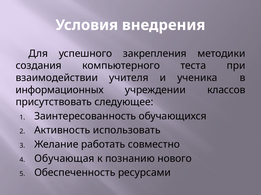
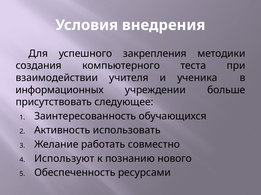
классов: классов -> больше
Обучающая: Обучающая -> Используют
